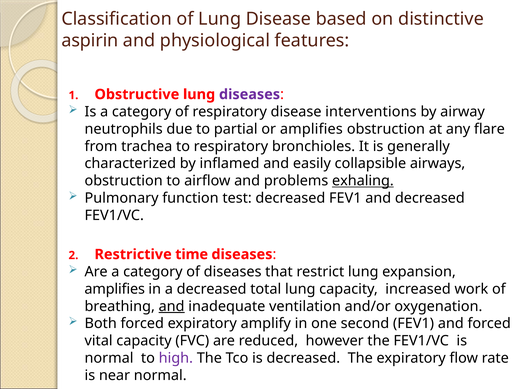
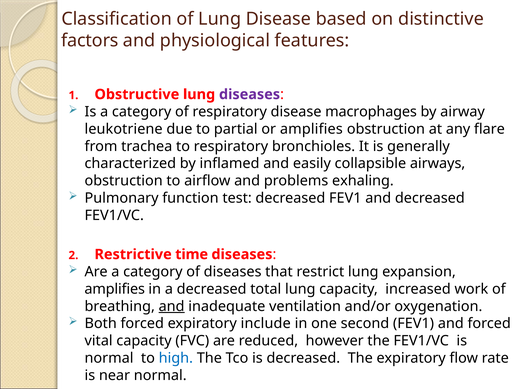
aspirin: aspirin -> factors
interventions: interventions -> macrophages
neutrophils: neutrophils -> leukotriene
exhaling underline: present -> none
amplify: amplify -> include
high colour: purple -> blue
